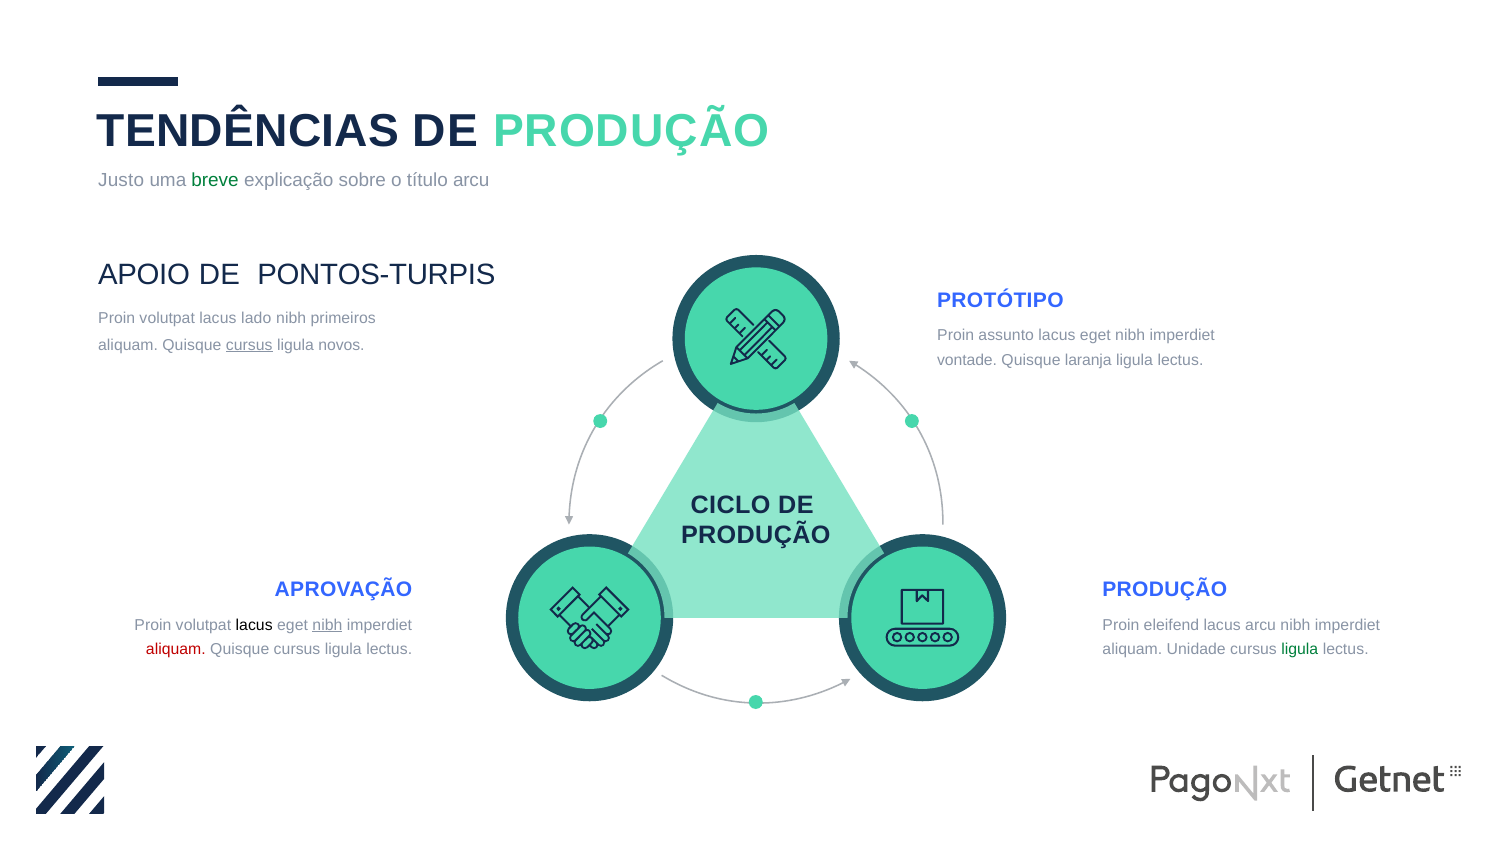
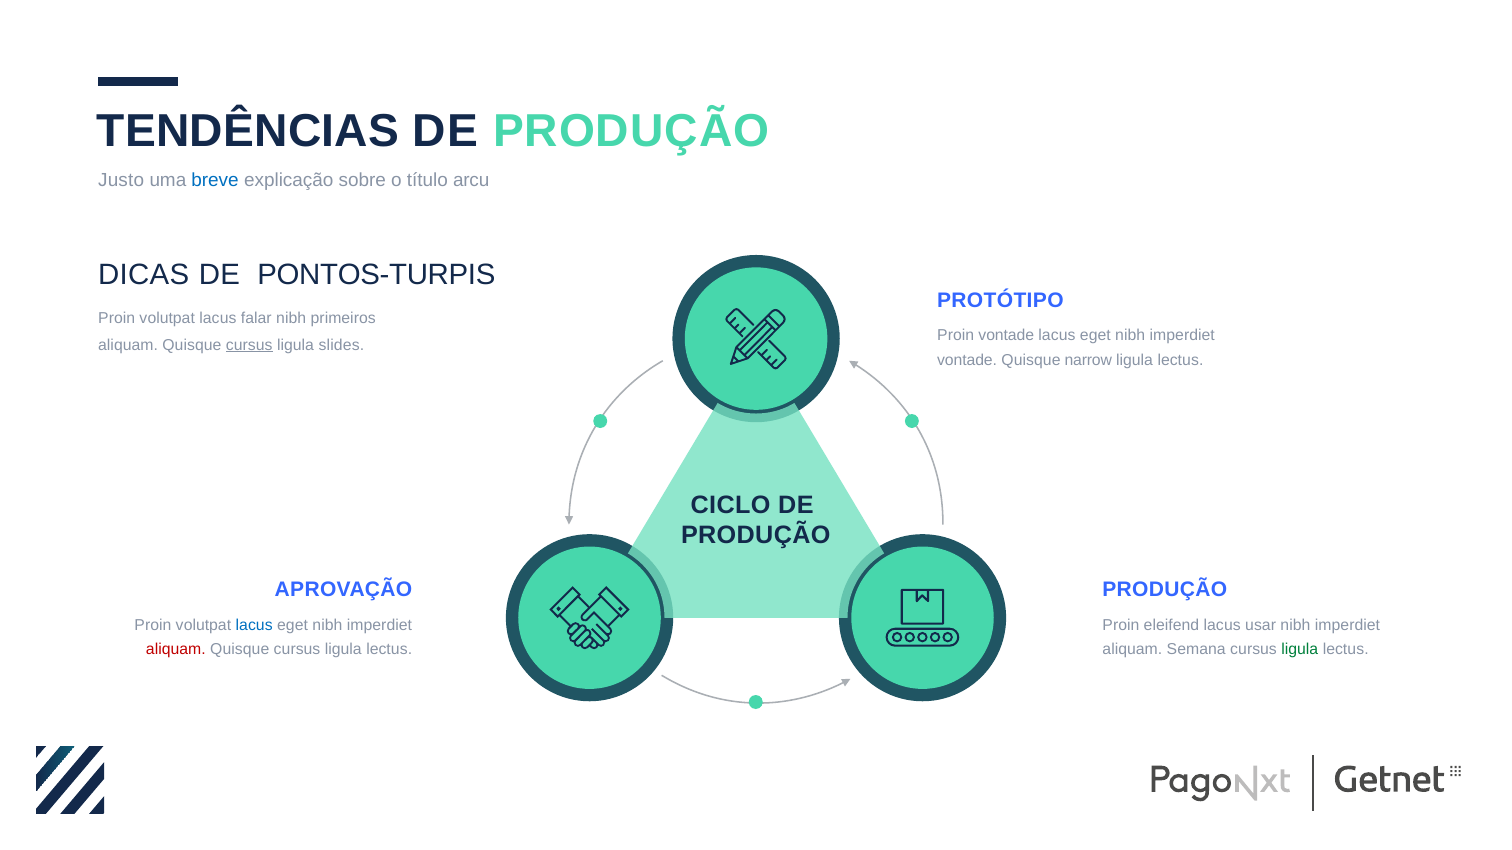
breve colour: green -> blue
APOIO: APOIO -> DICAS
lado: lado -> falar
Proin assunto: assunto -> vontade
novos: novos -> slides
laranja: laranja -> narrow
lacus at (254, 625) colour: black -> blue
nibh at (327, 625) underline: present -> none
lacus arcu: arcu -> usar
Unidade: Unidade -> Semana
